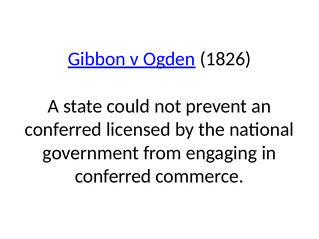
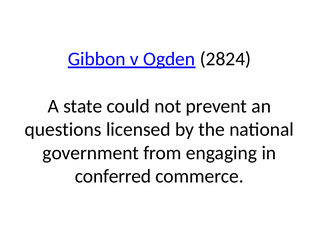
1826: 1826 -> 2824
conferred at (63, 130): conferred -> questions
